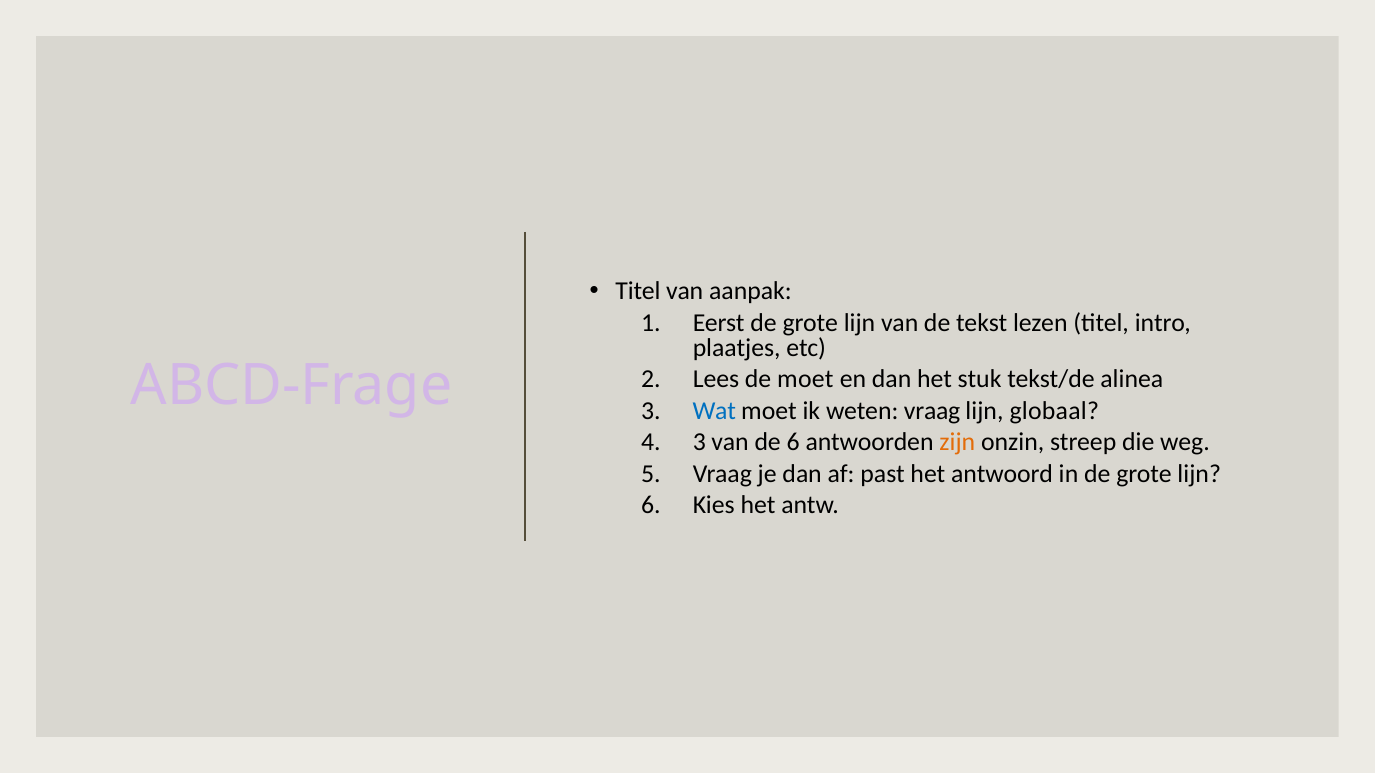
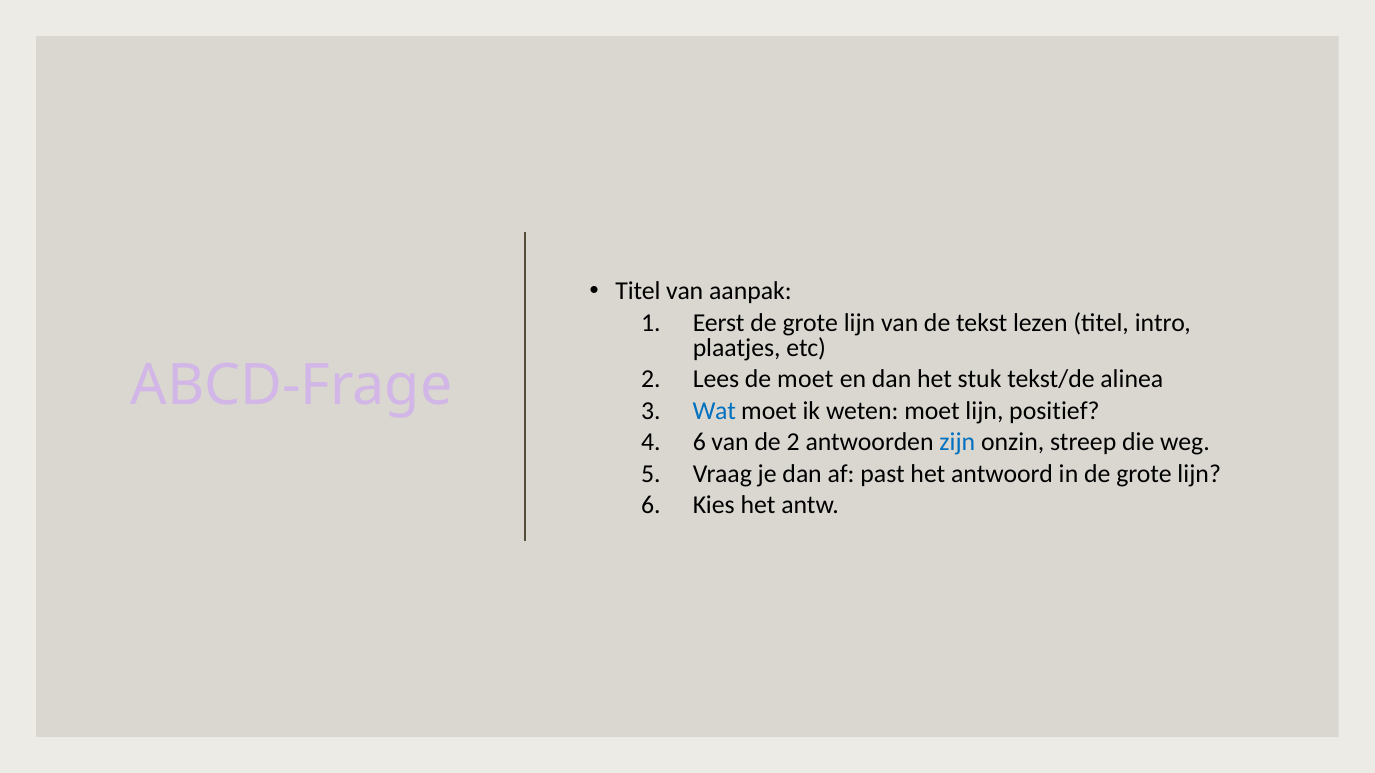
weten vraag: vraag -> moet
globaal: globaal -> positief
4 3: 3 -> 6
de 6: 6 -> 2
zijn colour: orange -> blue
